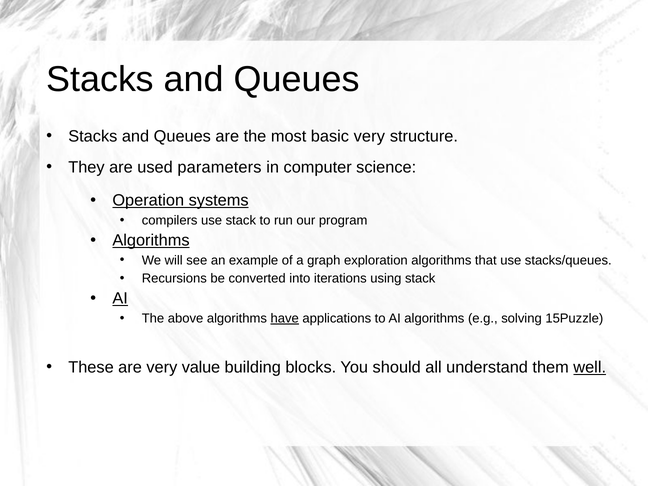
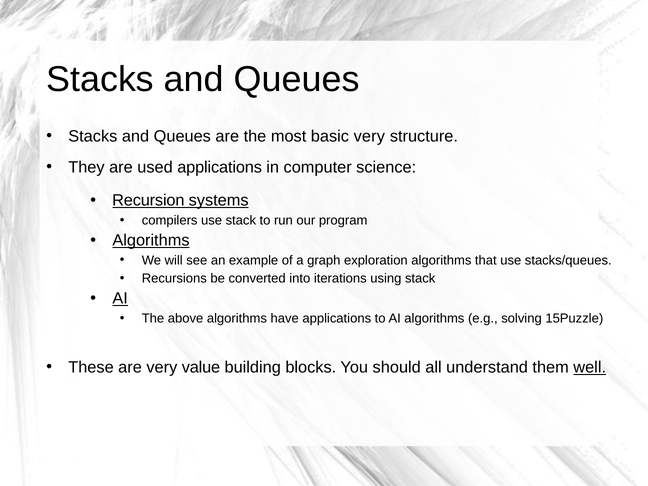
used parameters: parameters -> applications
Operation: Operation -> Recursion
have underline: present -> none
